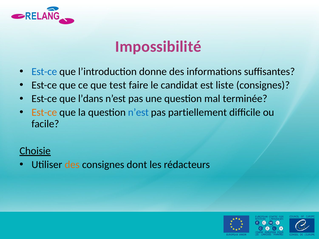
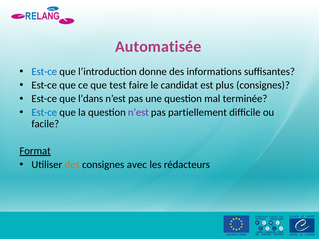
Impossibilité: Impossibilité -> Automatisée
liste: liste -> plus
Est-ce at (44, 112) colour: orange -> blue
n’est at (138, 112) colour: blue -> purple
Choisie: Choisie -> Format
dont: dont -> avec
